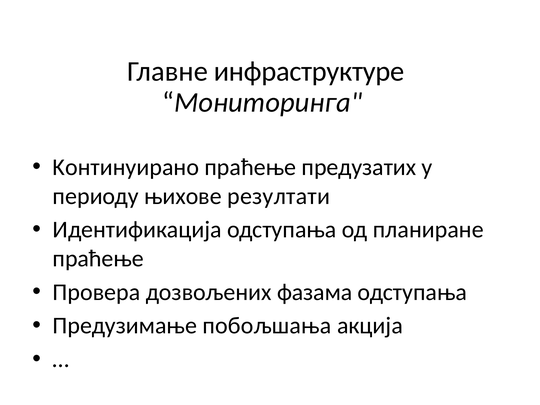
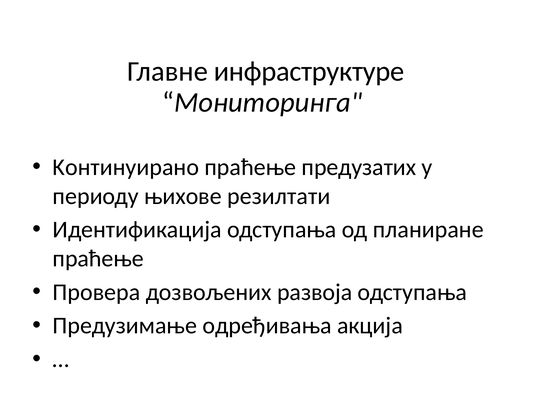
резултати: резултати -> резилтати
фазама: фазама -> развоја
побољшања: побољшања -> одређивања
